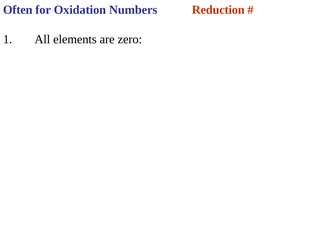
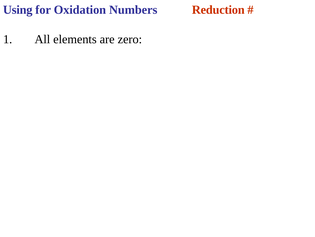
Often: Often -> Using
